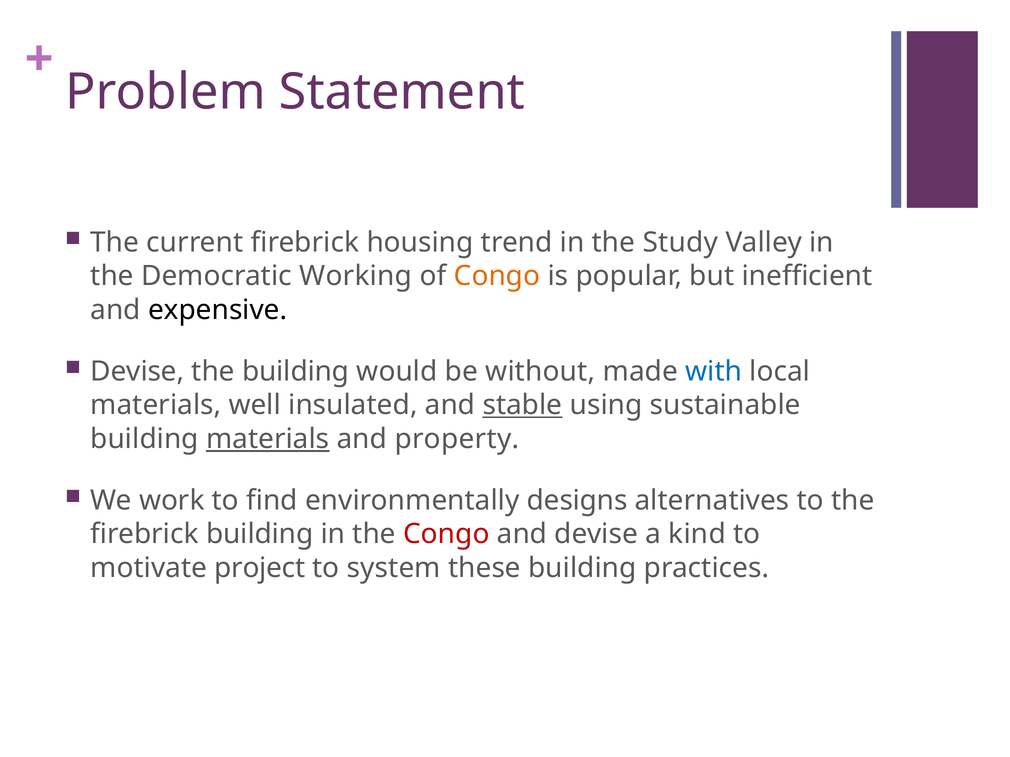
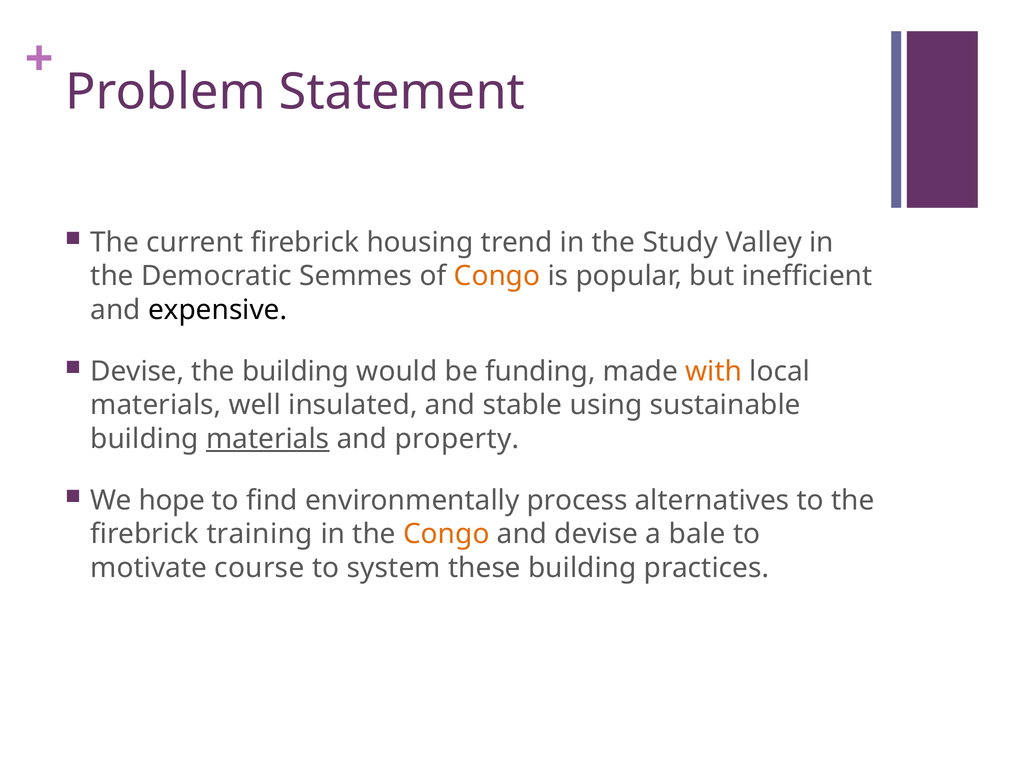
Working: Working -> Semmes
without: without -> funding
with colour: blue -> orange
stable underline: present -> none
work: work -> hope
designs: designs -> process
firebrick building: building -> training
Congo at (446, 535) colour: red -> orange
kind: kind -> bale
project: project -> course
